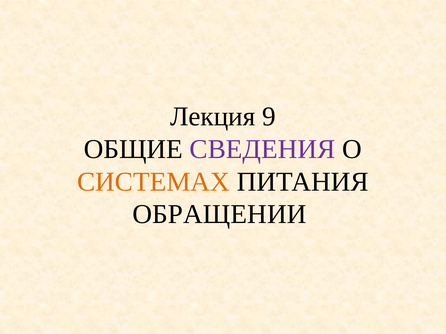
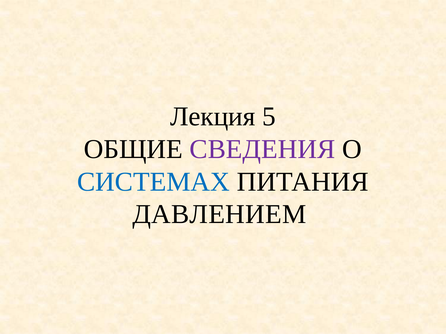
9: 9 -> 5
СИСТЕМАХ colour: orange -> blue
ОБРАЩЕНИИ: ОБРАЩЕНИИ -> ДАВЛЕНИЕМ
